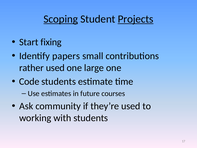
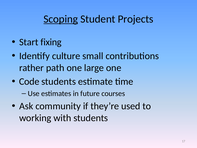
Projects underline: present -> none
papers: papers -> culture
rather used: used -> path
